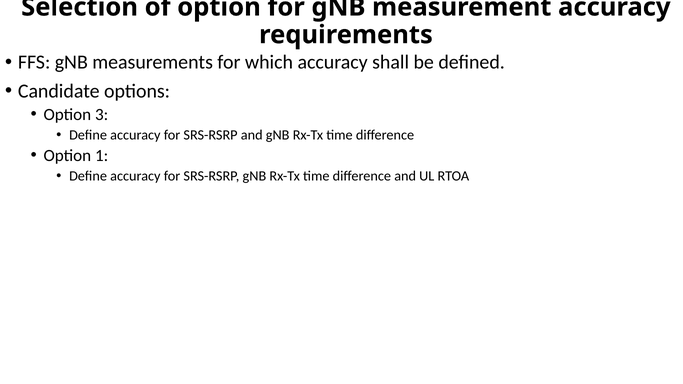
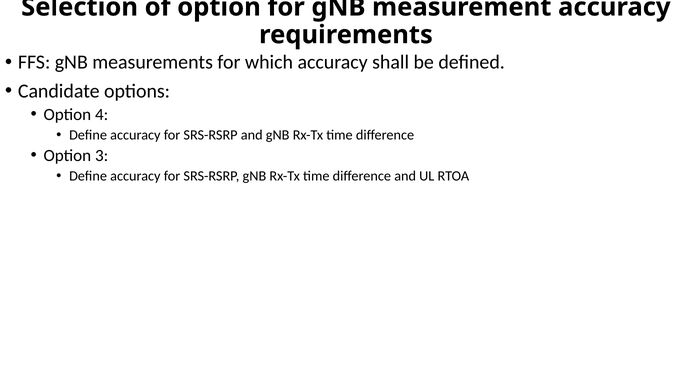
3: 3 -> 4
1: 1 -> 3
